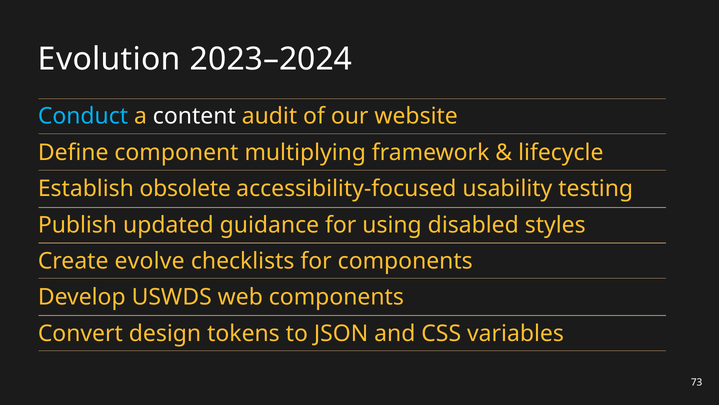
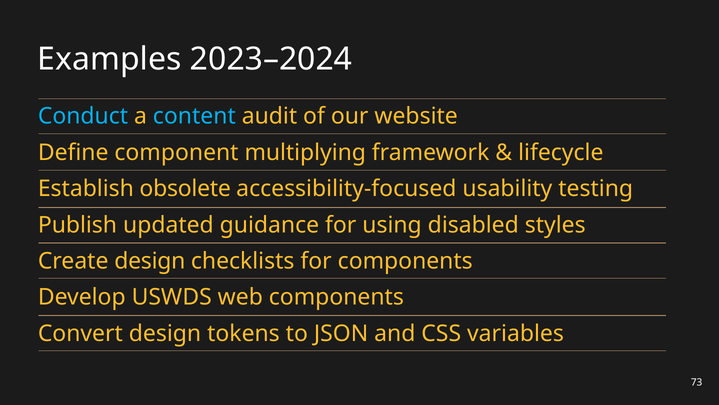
Evolution: Evolution -> Examples
content colour: white -> light blue
Create evolve: evolve -> design
